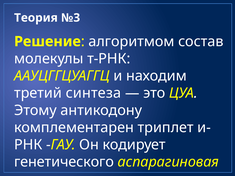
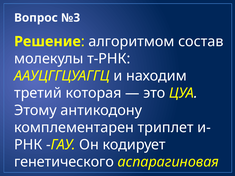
Теория: Теория -> Вопрос
синтеза: синтеза -> которая
